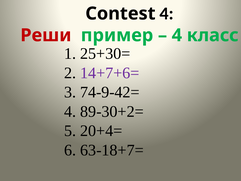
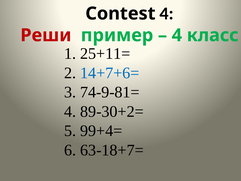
25+30=: 25+30= -> 25+11=
14+7+6= colour: purple -> blue
74-9-42=: 74-9-42= -> 74-9-81=
20+4=: 20+4= -> 99+4=
